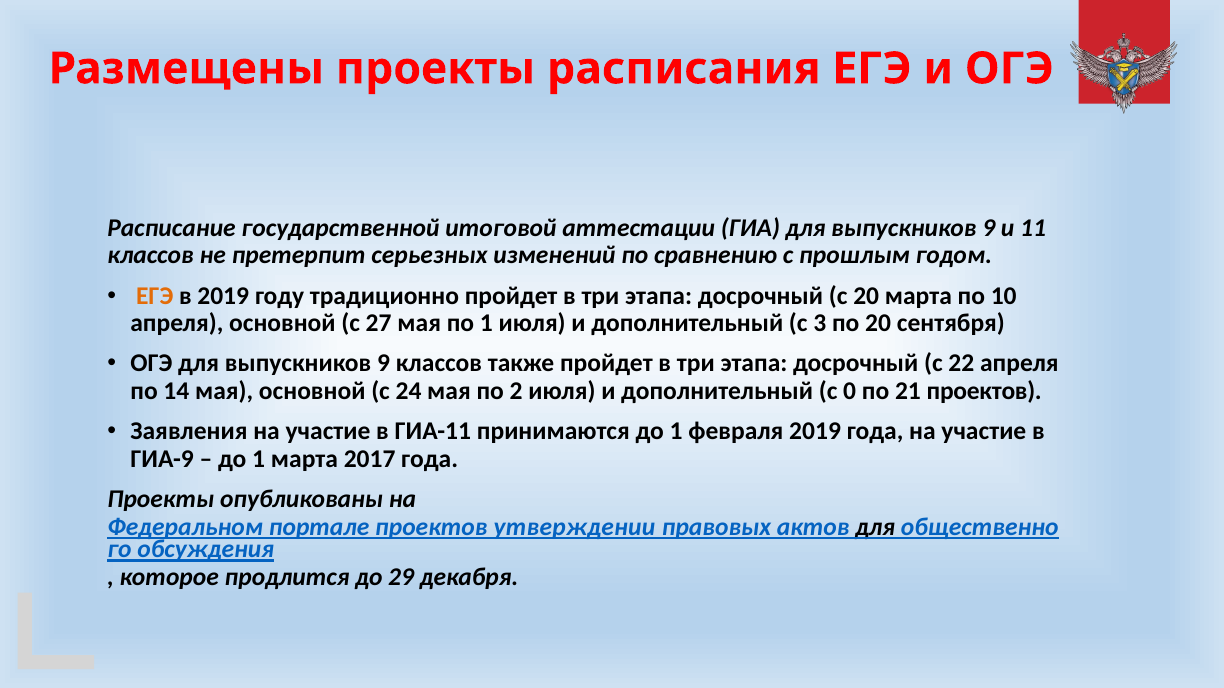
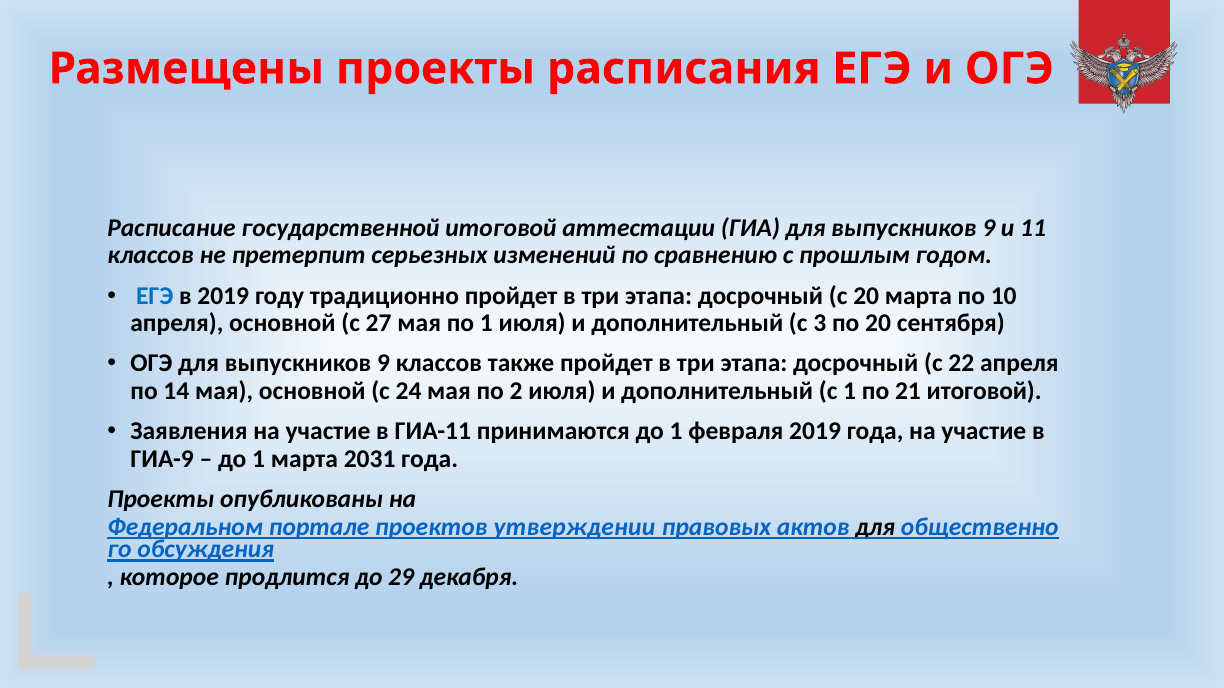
ЕГЭ at (155, 296) colour: orange -> blue
с 0: 0 -> 1
21 проектов: проектов -> итоговой
2017: 2017 -> 2031
